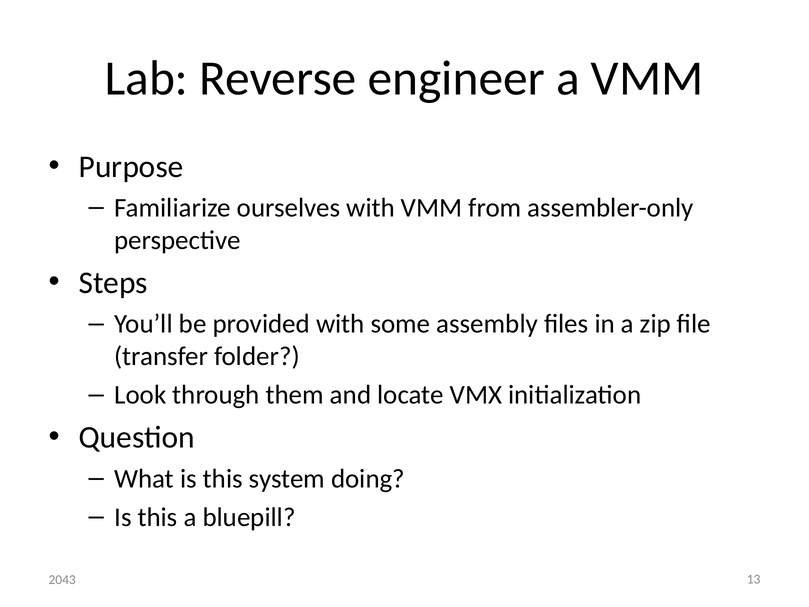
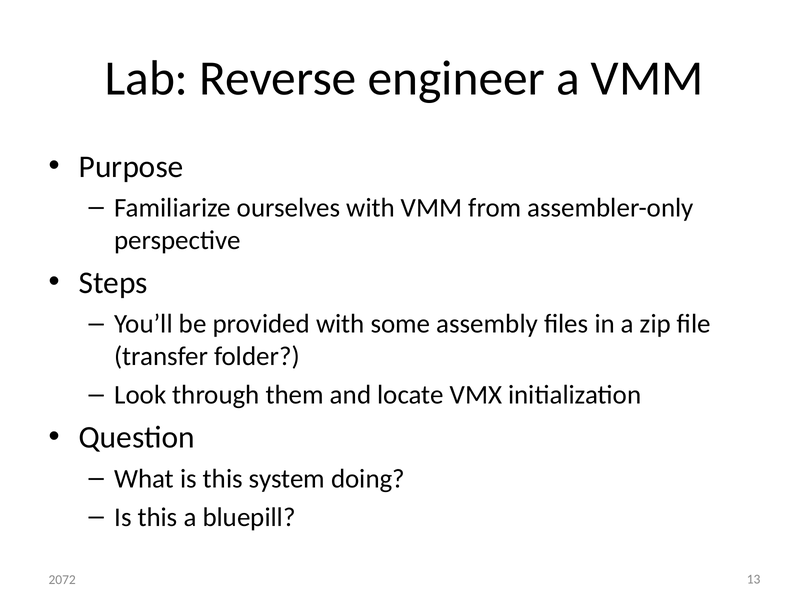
2043: 2043 -> 2072
